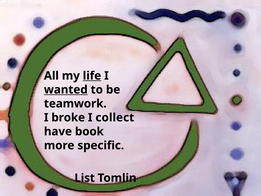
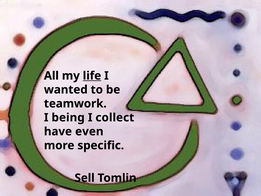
wanted underline: present -> none
broke: broke -> being
book: book -> even
List: List -> Sell
